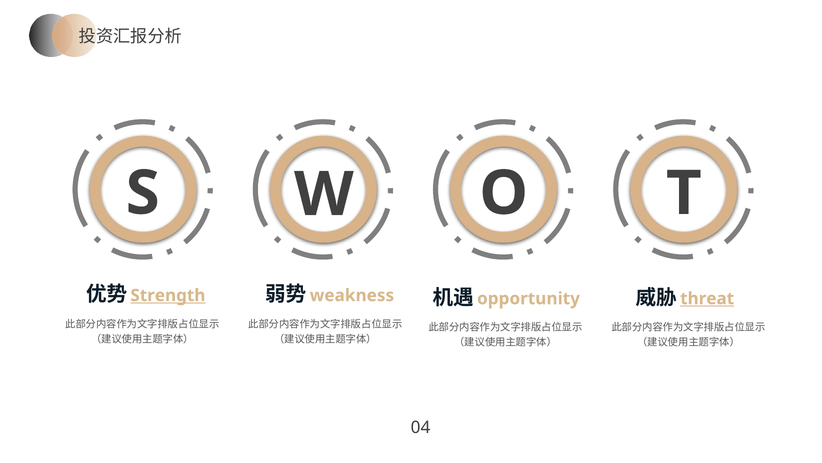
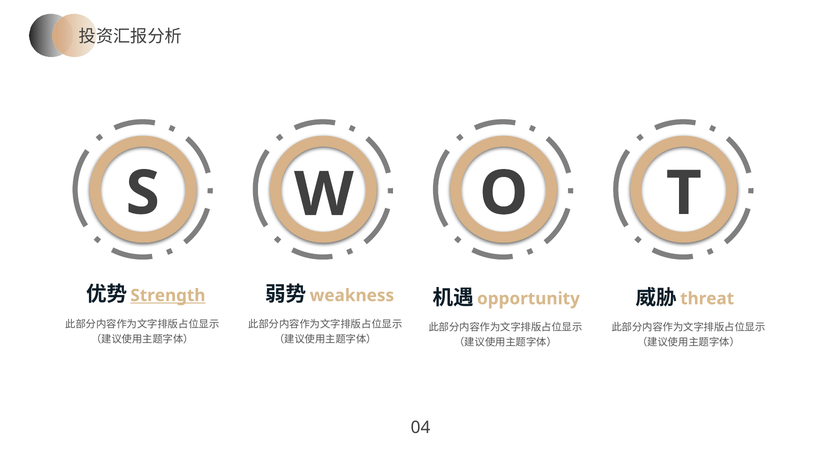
threat underline: present -> none
